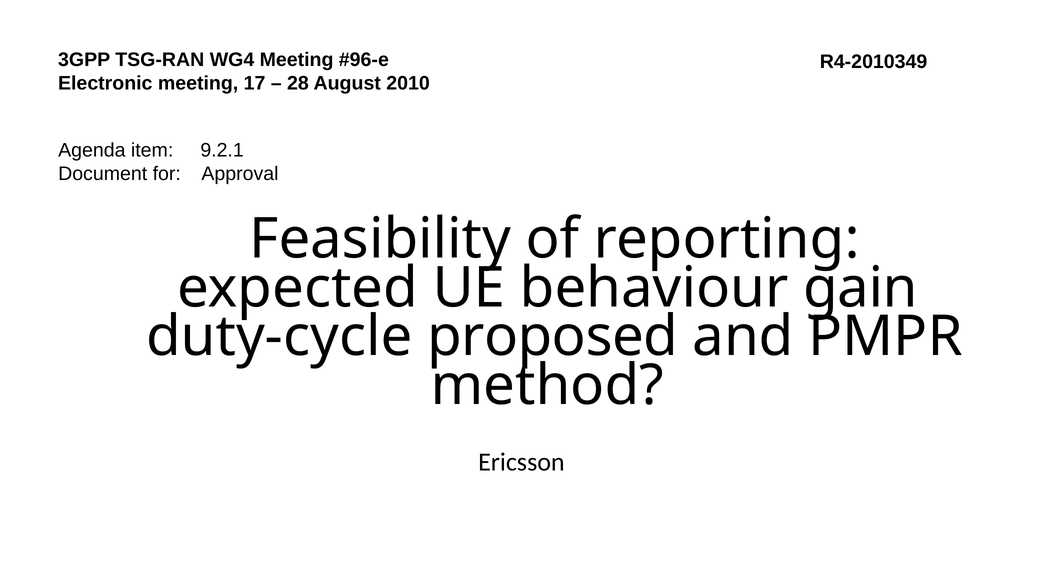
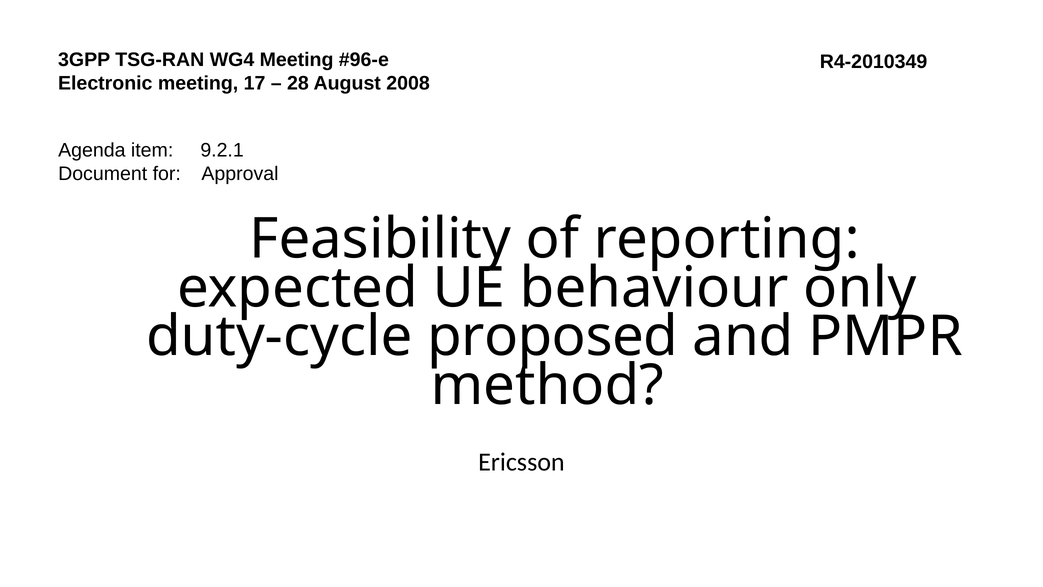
2010: 2010 -> 2008
gain: gain -> only
